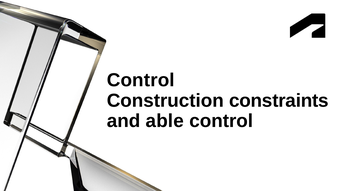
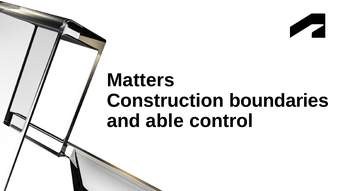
Control at (141, 80): Control -> Matters
constraints: constraints -> boundaries
